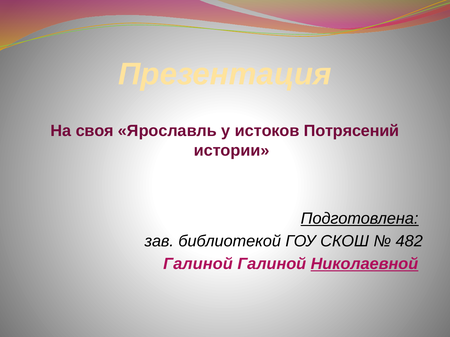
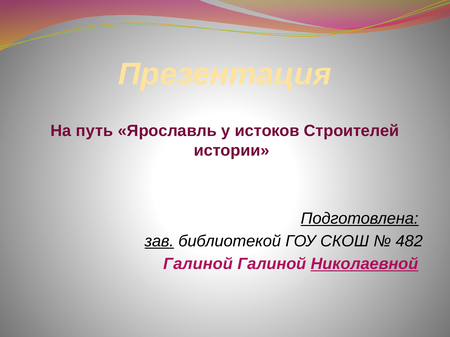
своя: своя -> путь
Потрясений: Потрясений -> Строителей
зав underline: none -> present
